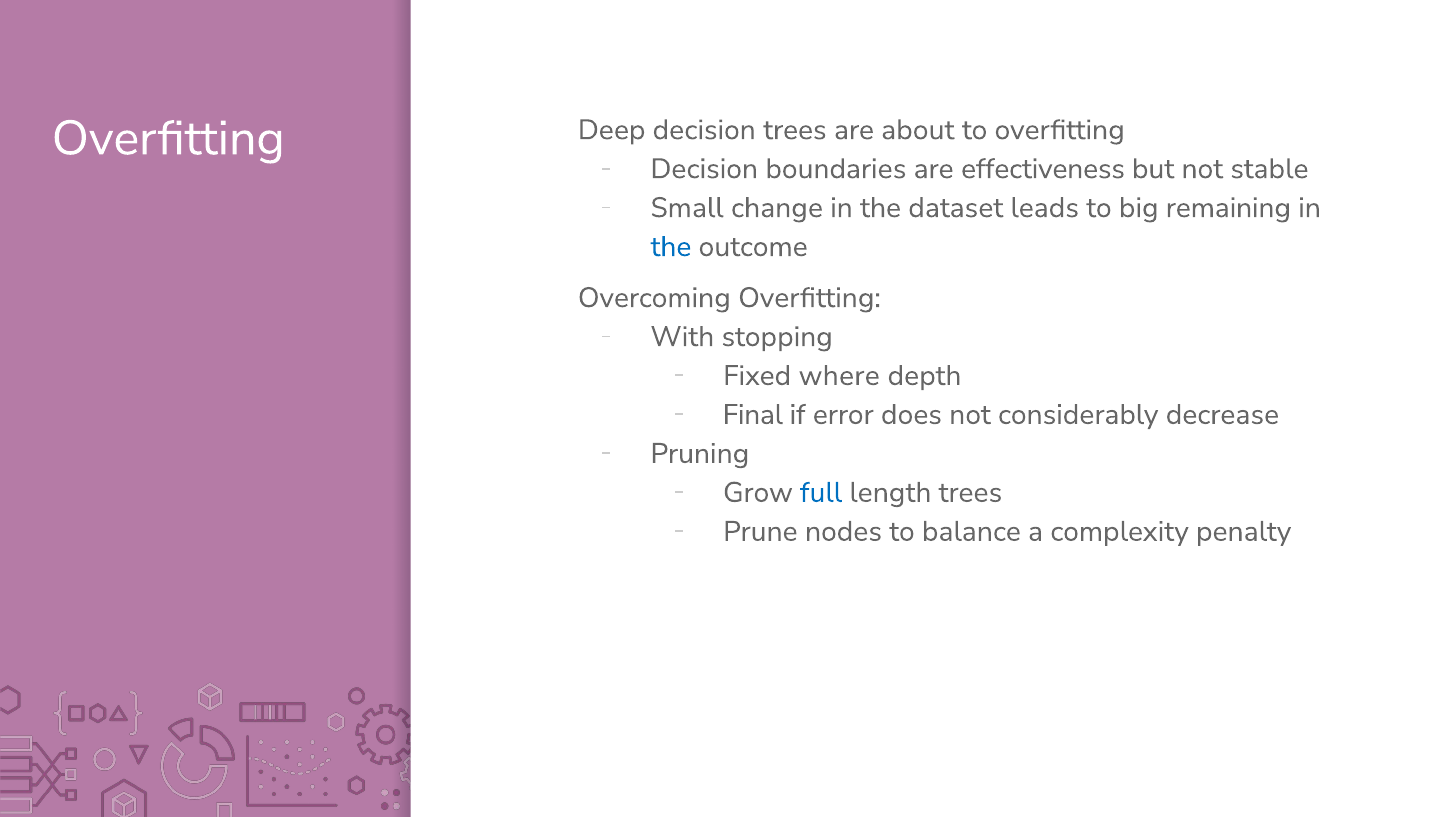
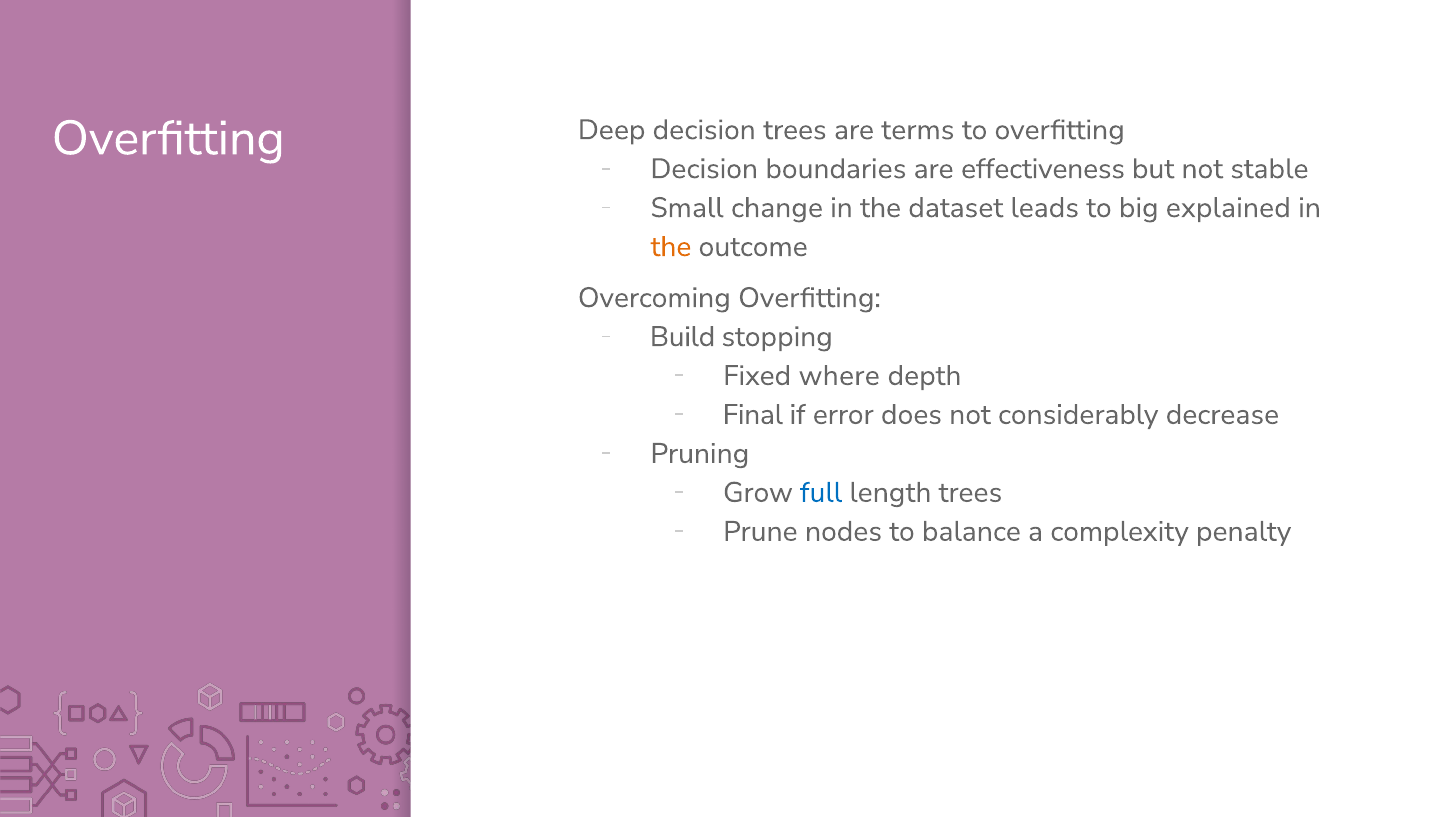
about: about -> terms
remaining: remaining -> explained
the at (671, 247) colour: blue -> orange
With: With -> Build
